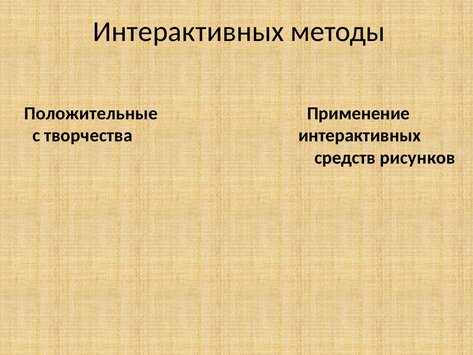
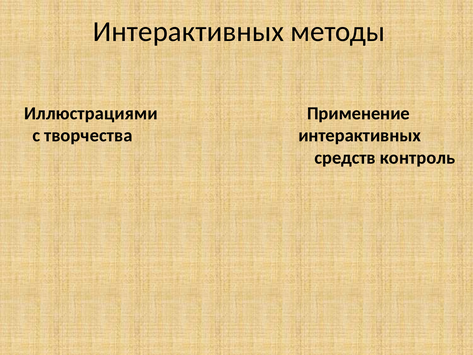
Положительные: Положительные -> Иллюстрациями
рисунков: рисунков -> контроль
